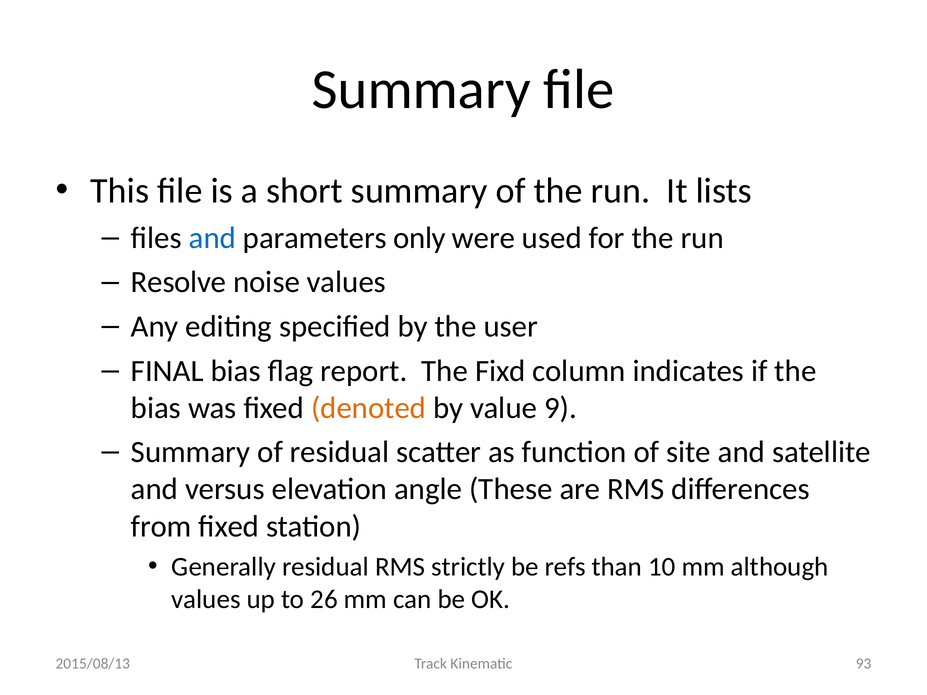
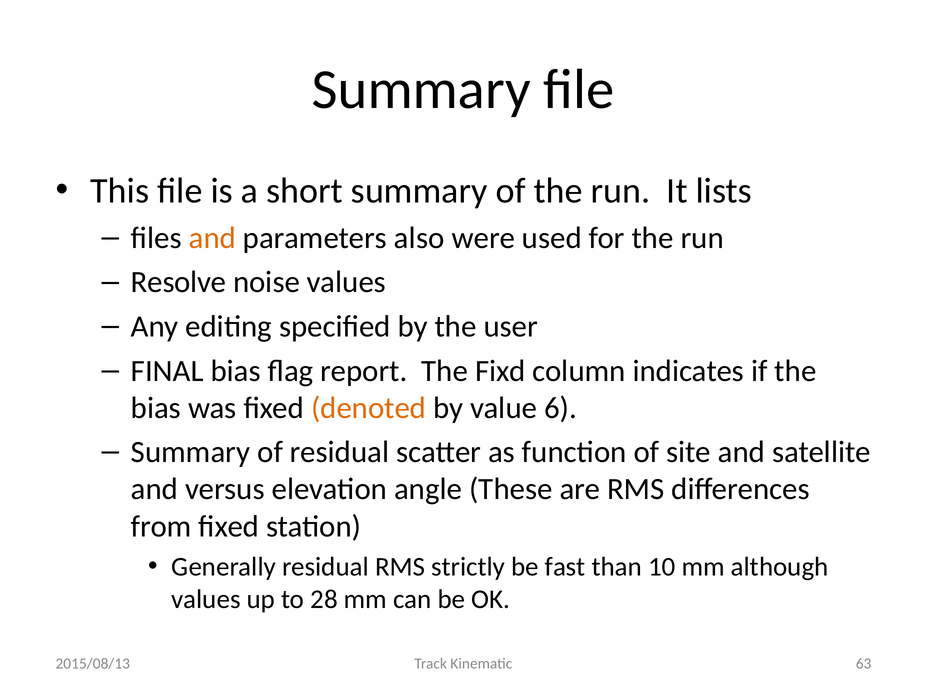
and at (212, 238) colour: blue -> orange
only: only -> also
9: 9 -> 6
refs: refs -> fast
26: 26 -> 28
93: 93 -> 63
